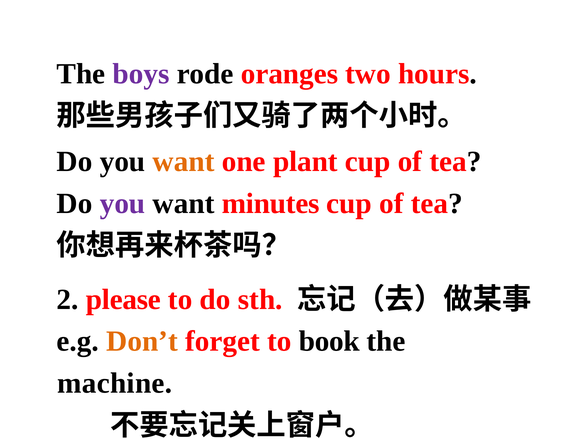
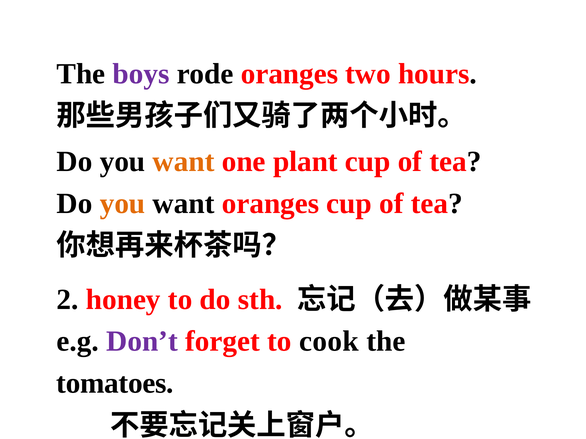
you at (122, 204) colour: purple -> orange
want minutes: minutes -> oranges
please: please -> honey
Don’t colour: orange -> purple
book: book -> cook
machine: machine -> tomatoes
